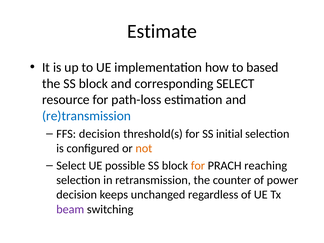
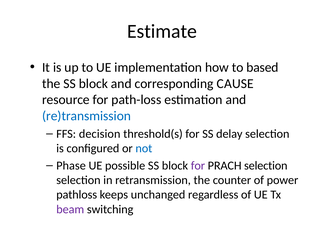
corresponding SELECT: SELECT -> CAUSE
initial: initial -> delay
not colour: orange -> blue
Select at (71, 166): Select -> Phase
for at (198, 166) colour: orange -> purple
PRACH reaching: reaching -> selection
decision at (77, 195): decision -> pathloss
